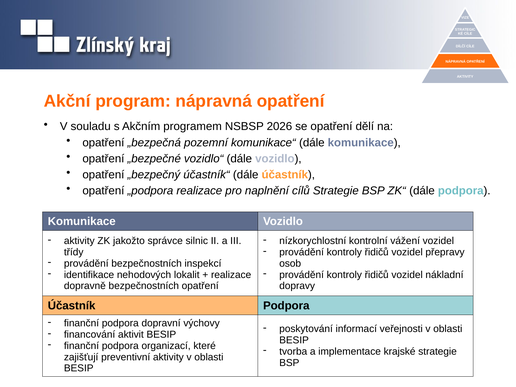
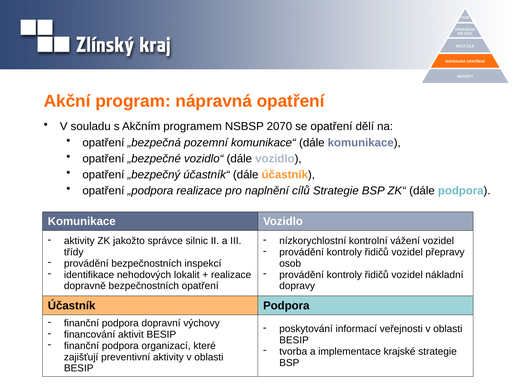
2026: 2026 -> 2070
